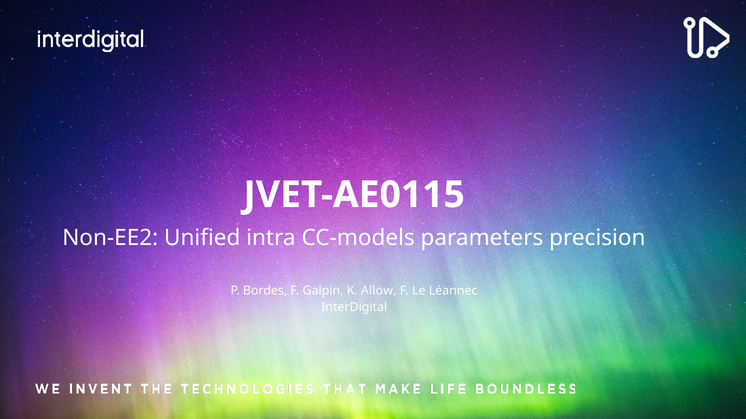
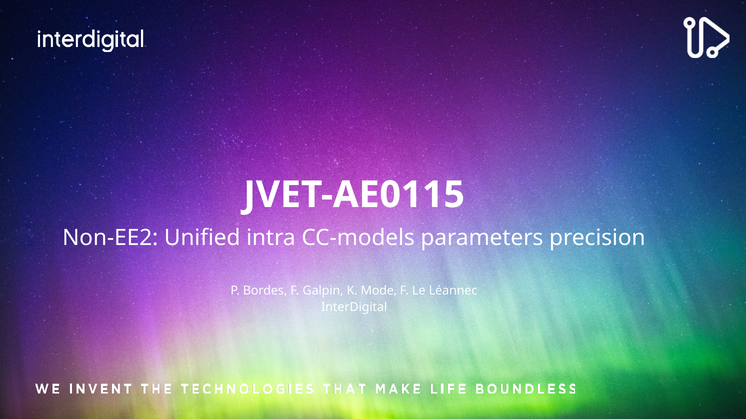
Allow: Allow -> Mode
